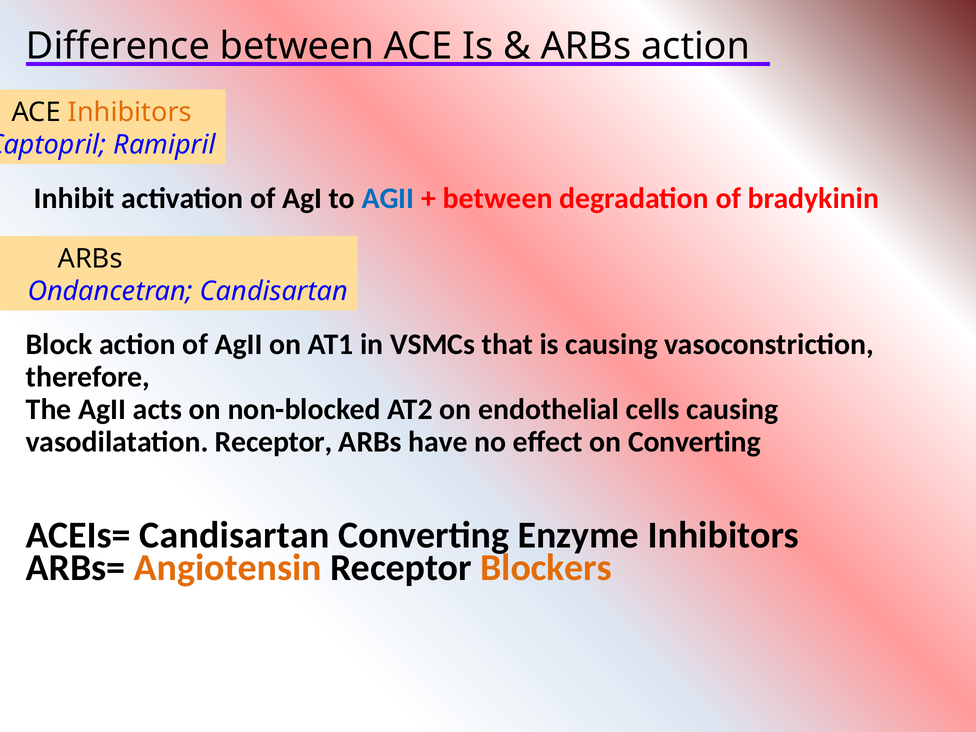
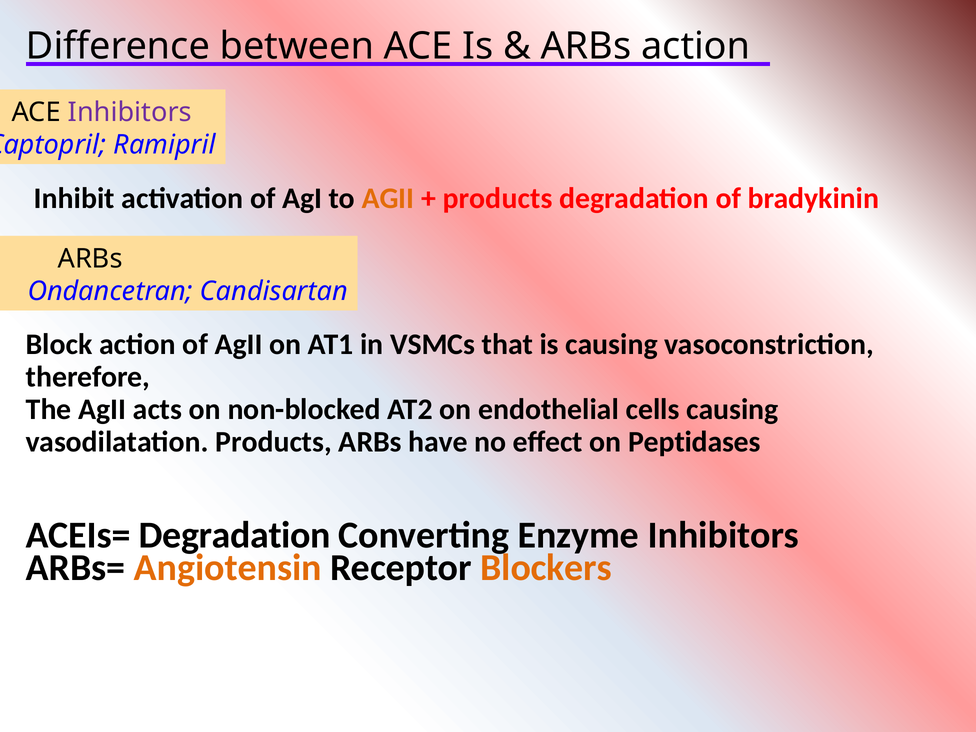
Inhibitors at (130, 112) colour: orange -> purple
AGII at (388, 198) colour: blue -> orange
between at (498, 198): between -> products
vasodilatation Receptor: Receptor -> Products
on Converting: Converting -> Peptidases
ACEIs= Candisartan: Candisartan -> Degradation
